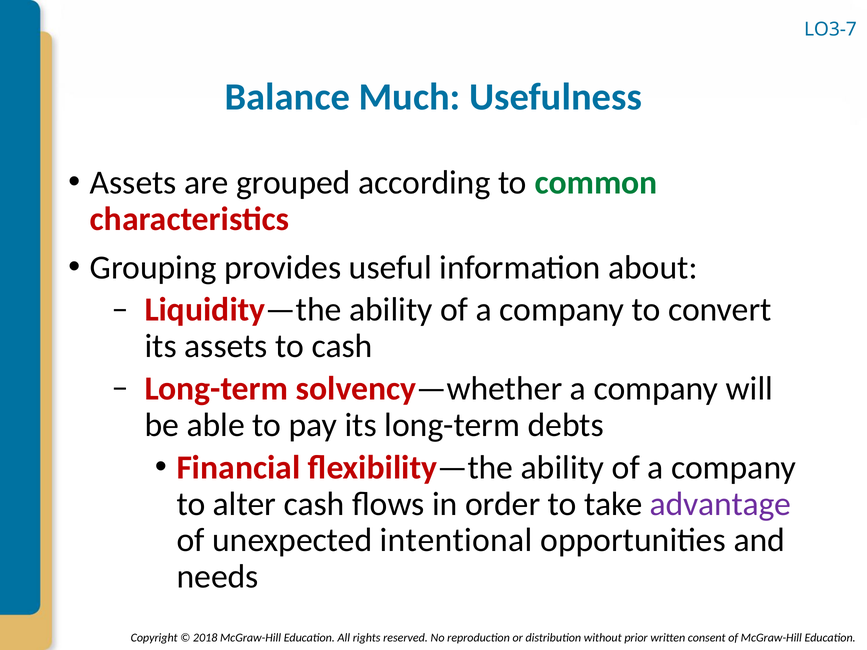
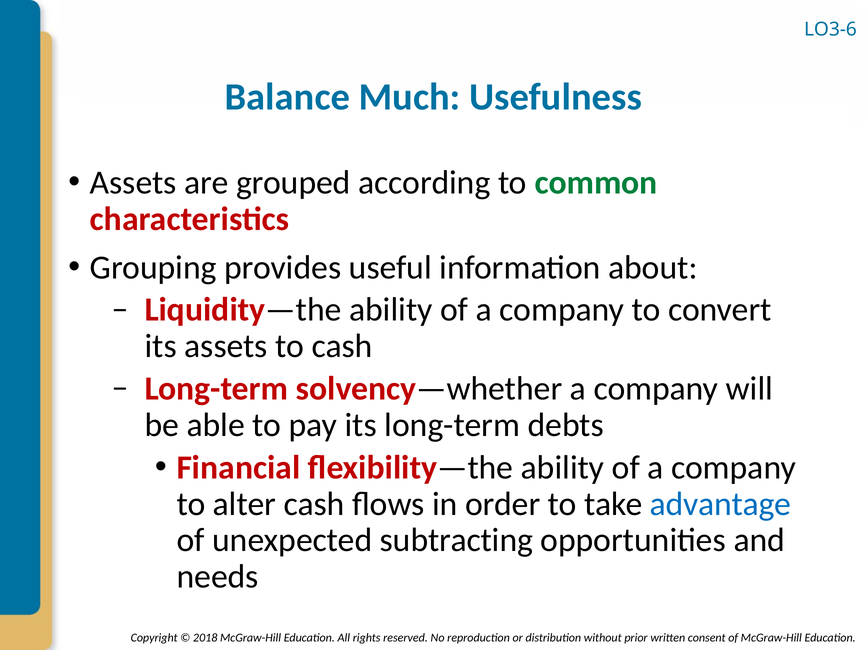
LO3-7: LO3-7 -> LO3-6
advantage colour: purple -> blue
intentional: intentional -> subtracting
